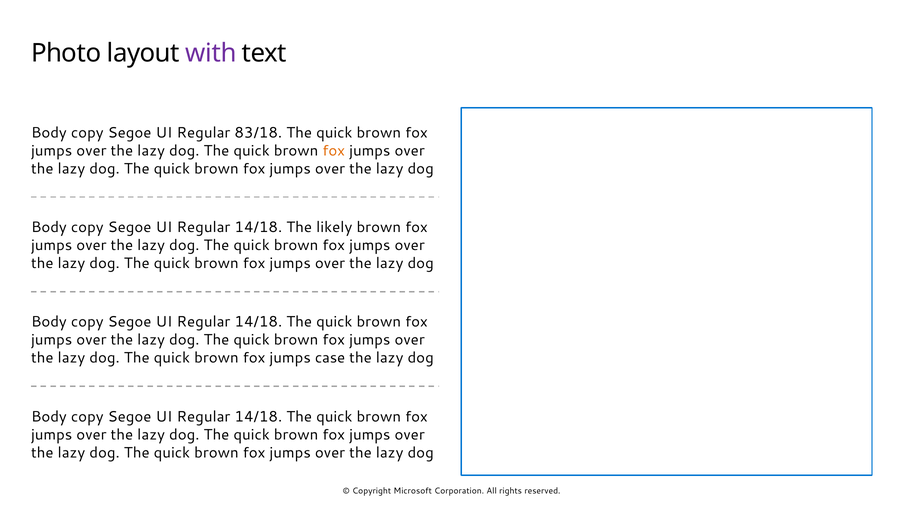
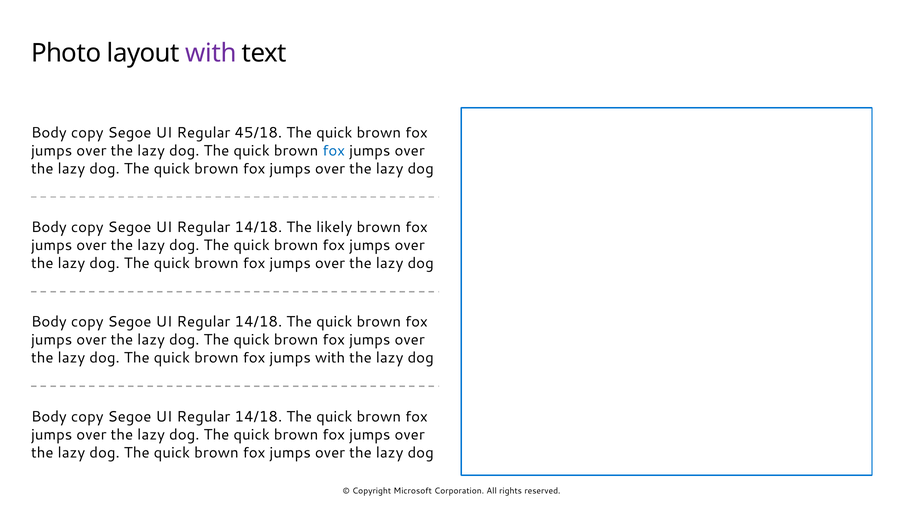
83/18: 83/18 -> 45/18
fox at (334, 151) colour: orange -> blue
jumps case: case -> with
